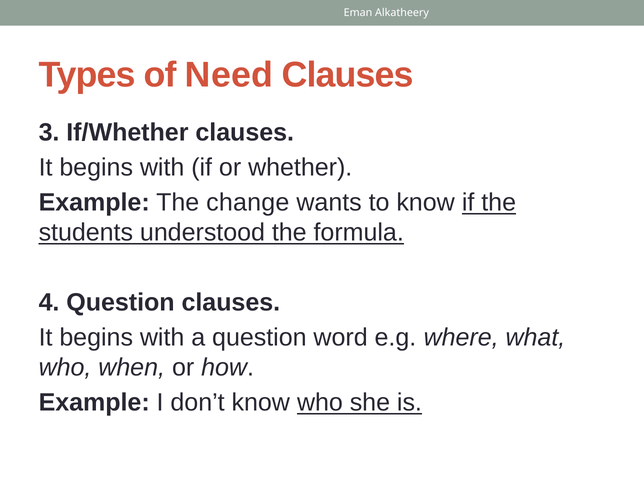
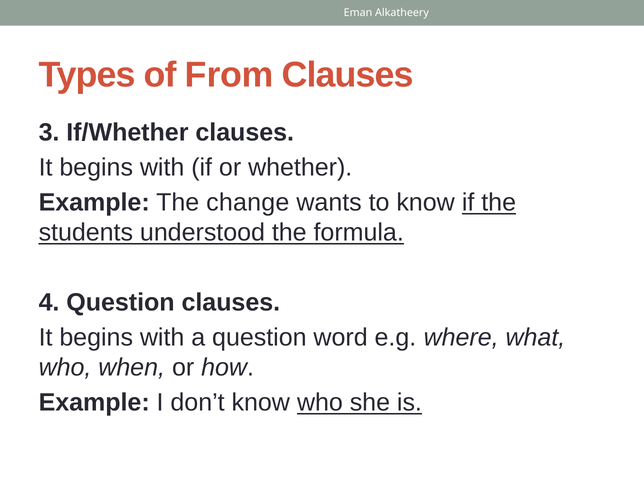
Need: Need -> From
